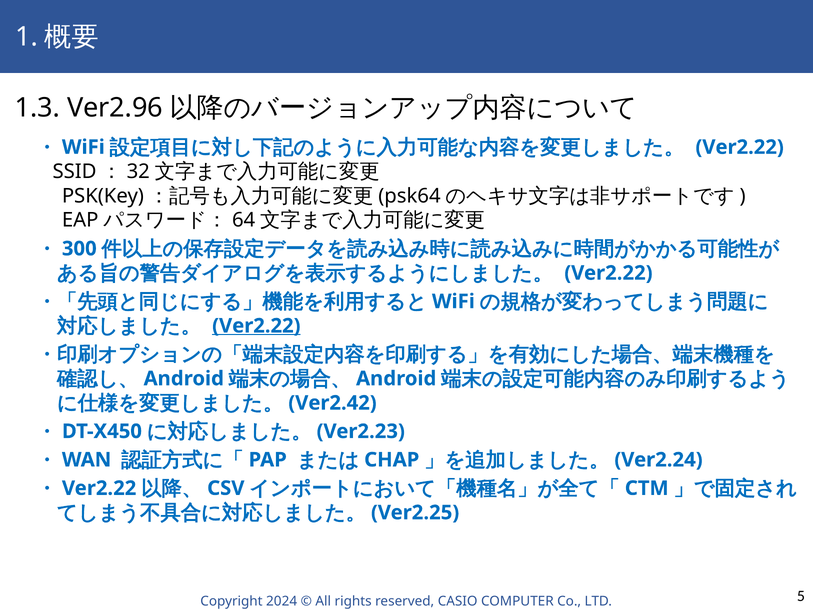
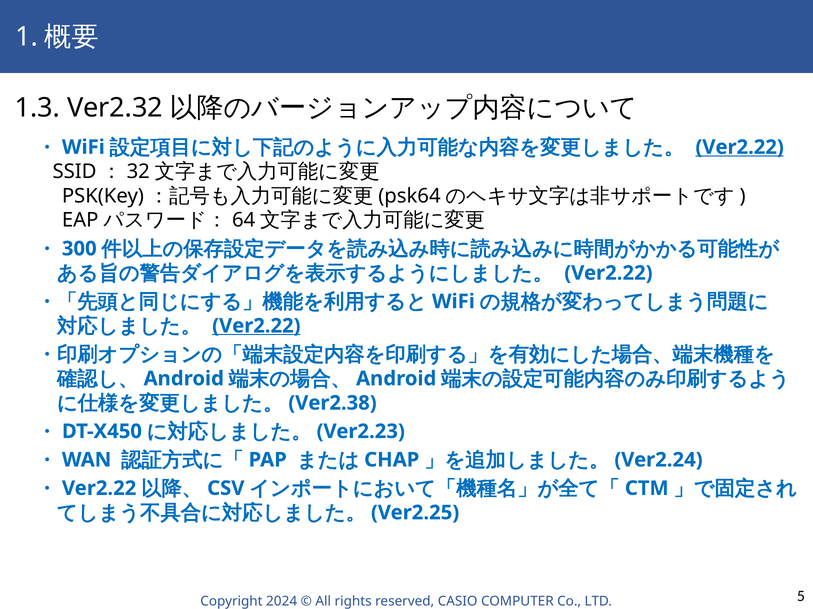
Ver2.96: Ver2.96 -> Ver2.32
Ver2.22 at (740, 147) underline: none -> present
Ver2.42: Ver2.42 -> Ver2.38
